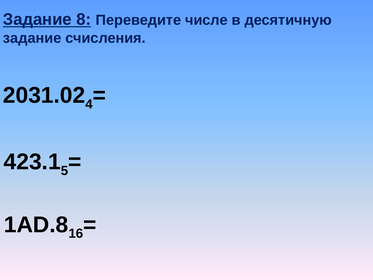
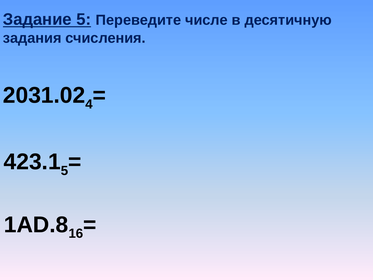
Задание 8: 8 -> 5
задание at (32, 38): задание -> задания
